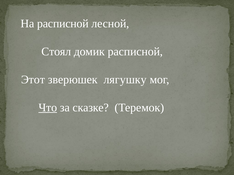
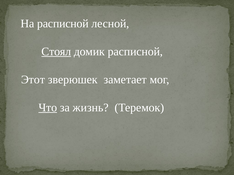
Стоял underline: none -> present
лягушку: лягушку -> заметает
сказке: сказке -> жизнь
